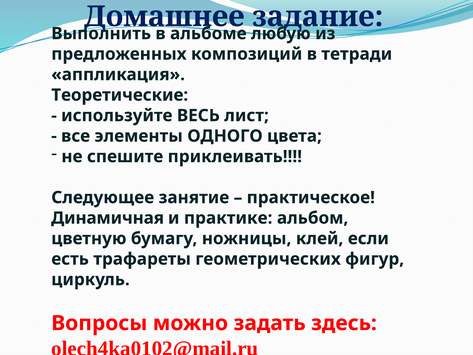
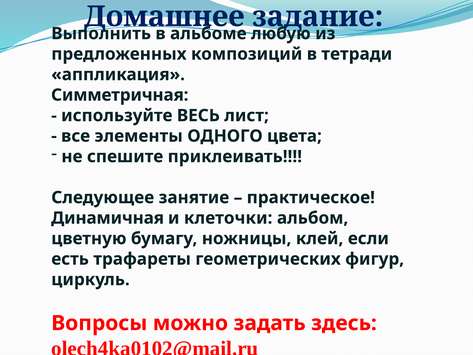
Теоретические: Теоретические -> Симметричная
практике: практике -> клеточки
